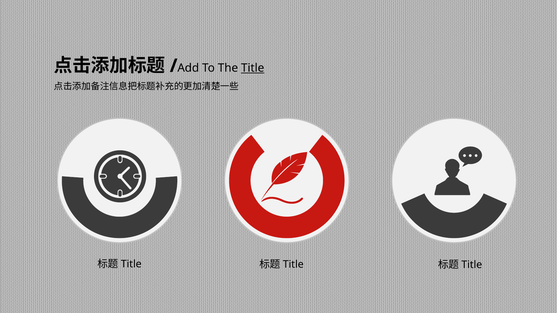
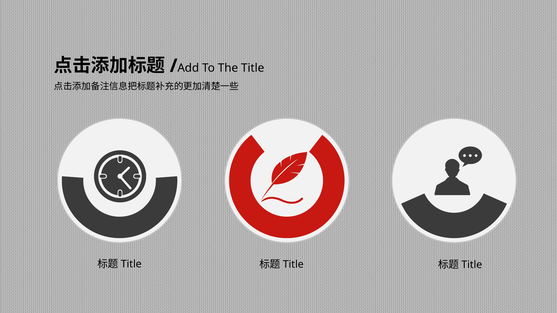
Title underline: present -> none
